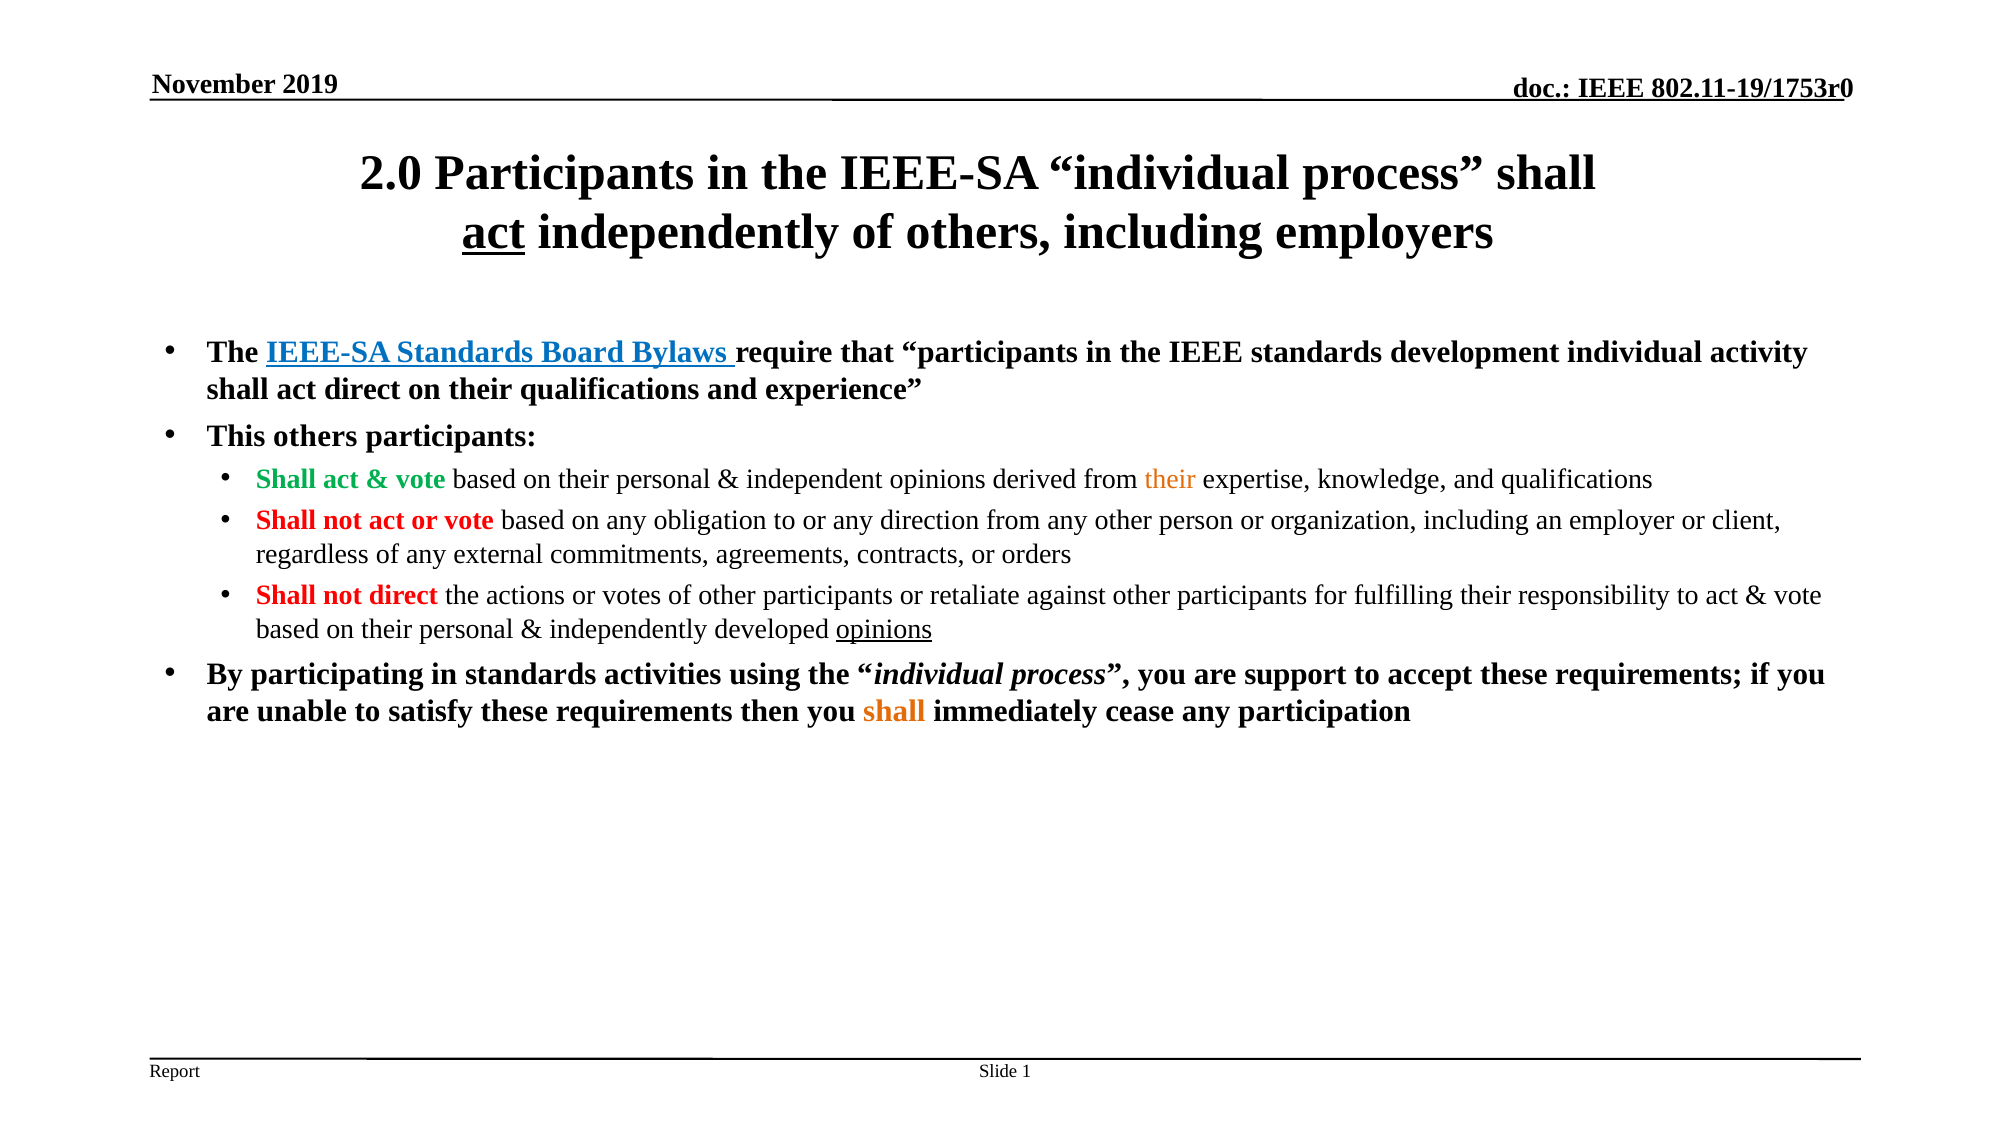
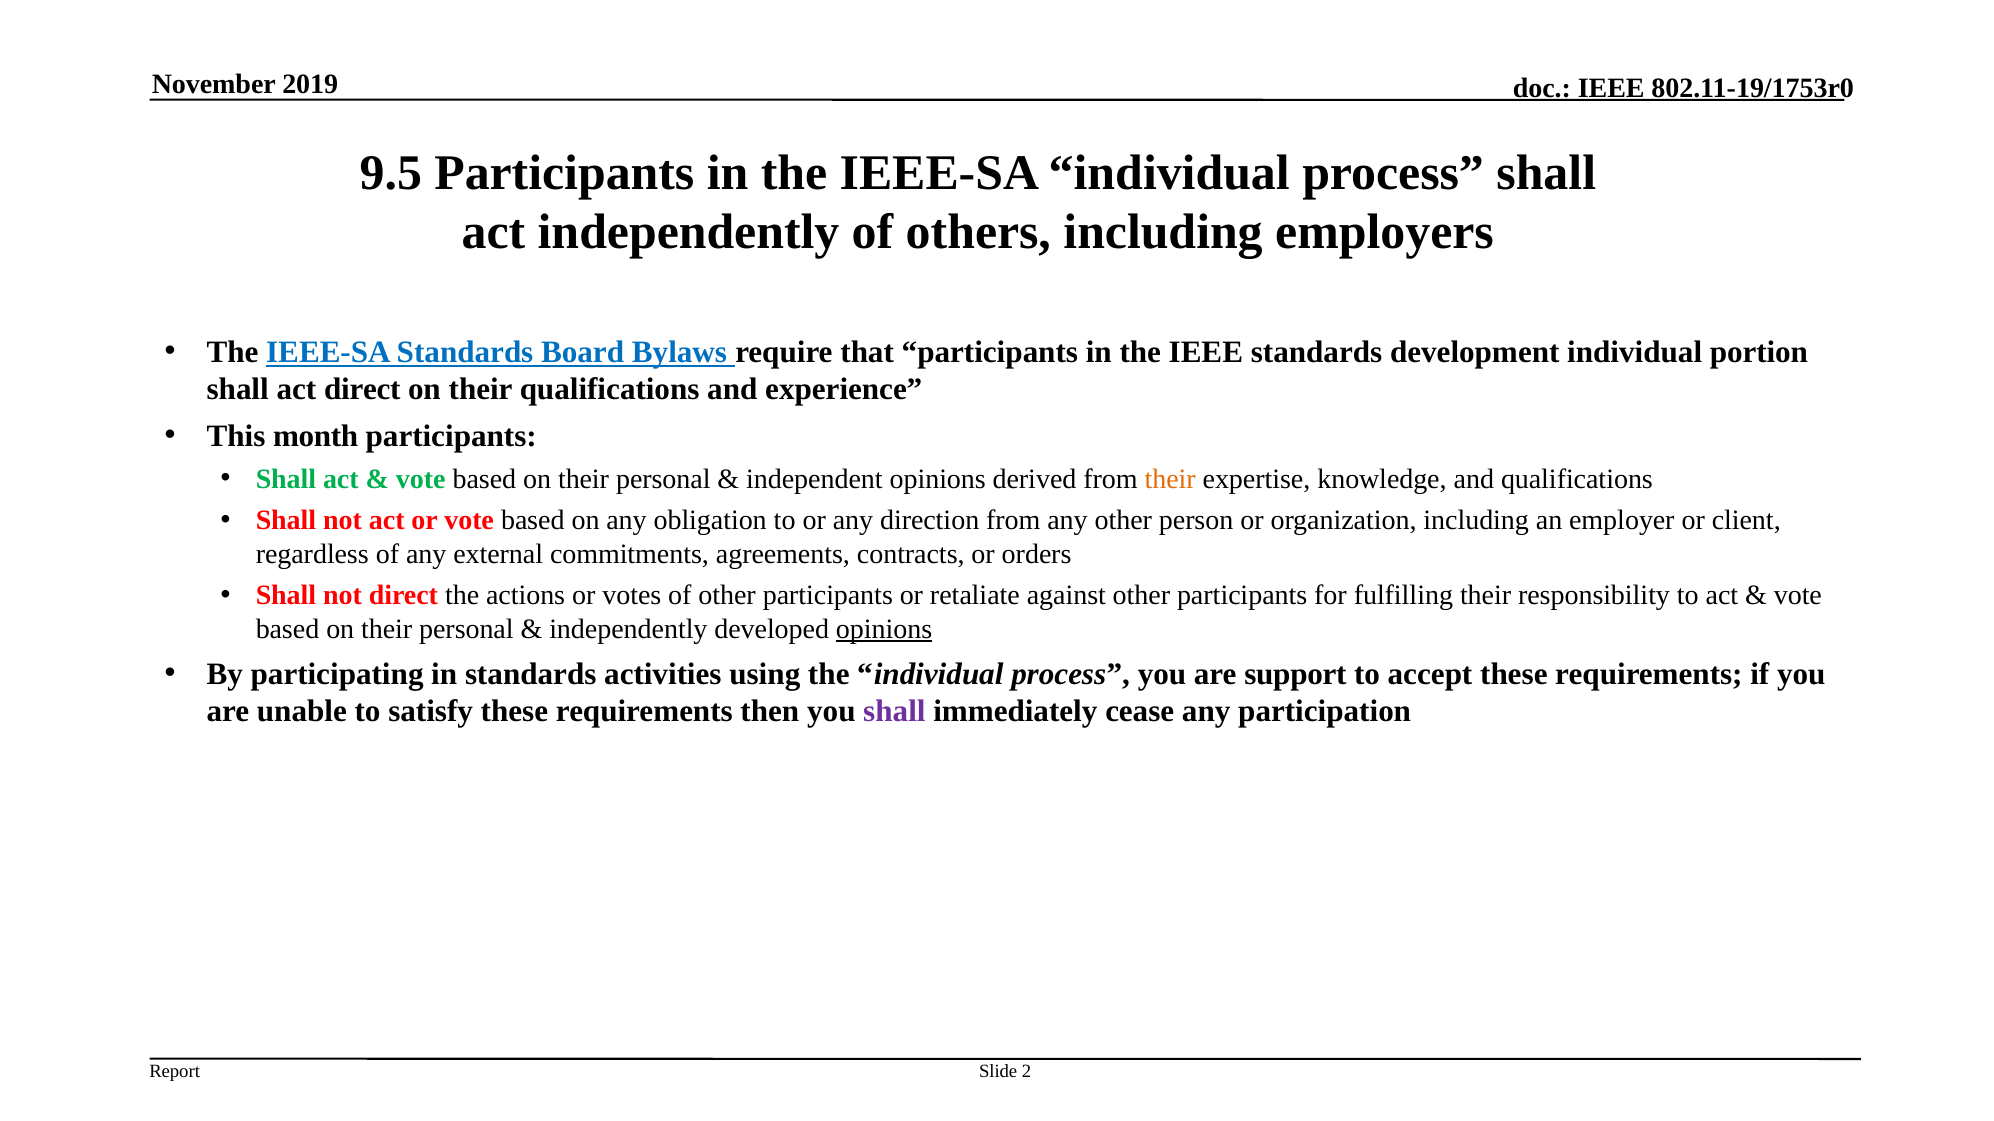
2.0: 2.0 -> 9.5
act at (493, 233) underline: present -> none
activity: activity -> portion
This others: others -> month
shall at (894, 712) colour: orange -> purple
1: 1 -> 2
